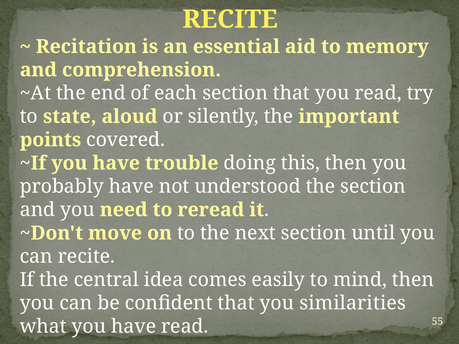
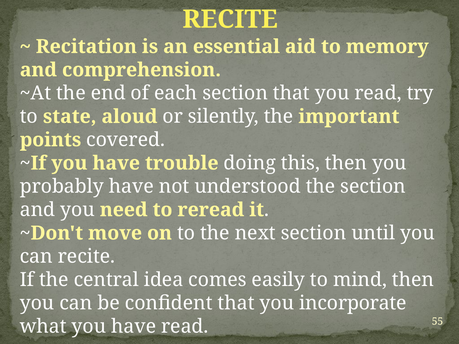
similarities: similarities -> incorporate
